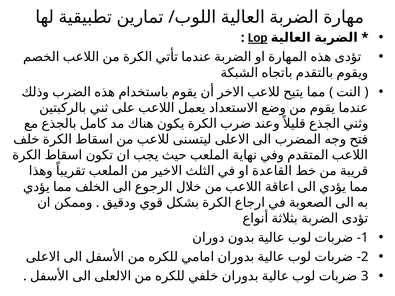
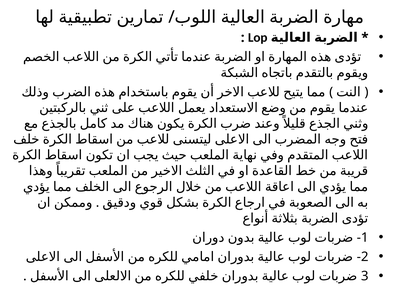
Lop underline: present -> none
